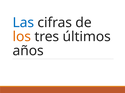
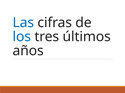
los colour: orange -> blue
